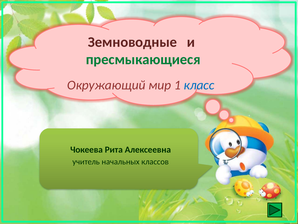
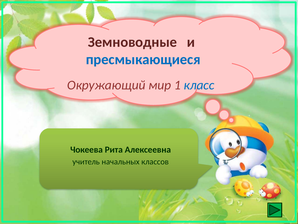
пресмыкающиеся colour: green -> blue
